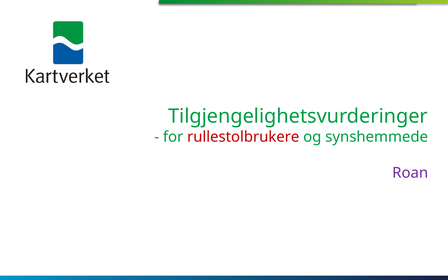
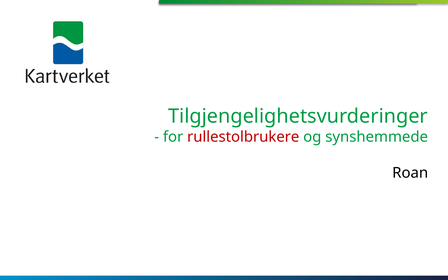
Roan colour: purple -> black
